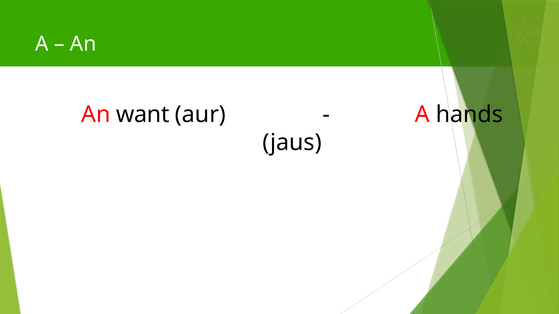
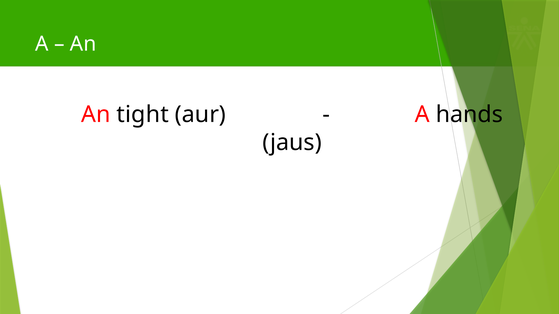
want: want -> tight
